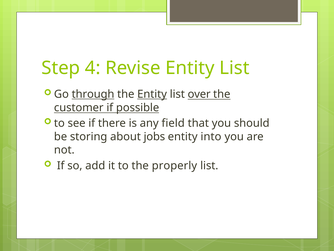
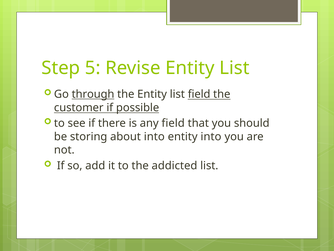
4: 4 -> 5
Entity at (152, 94) underline: present -> none
list over: over -> field
about jobs: jobs -> into
properly: properly -> addicted
